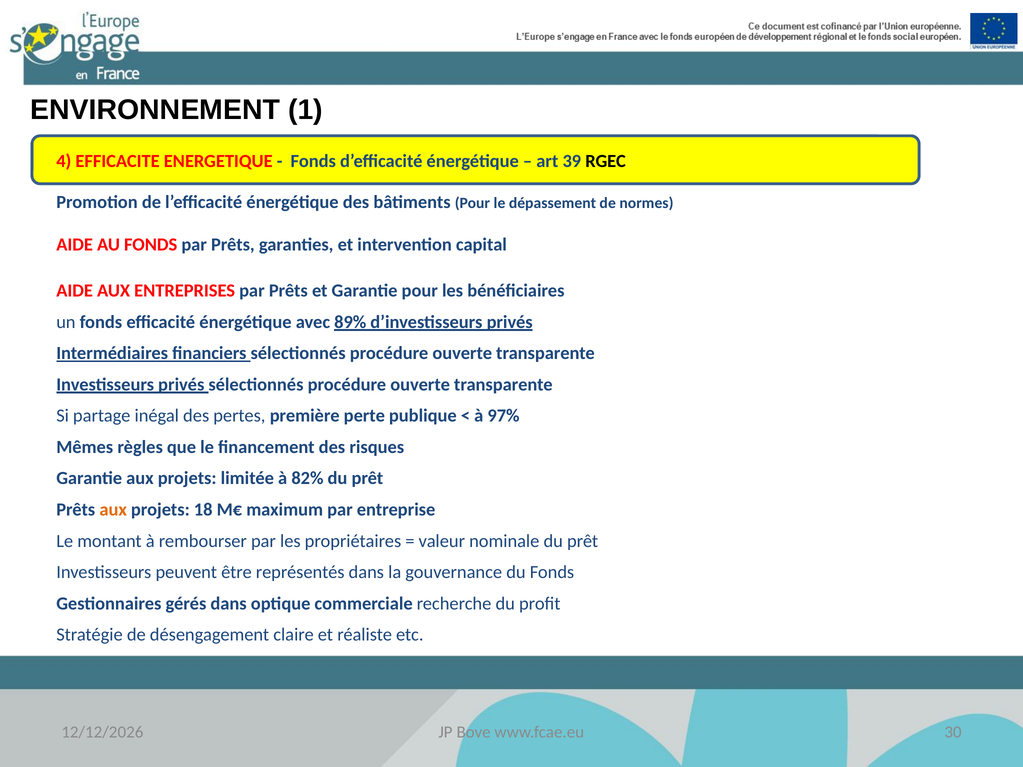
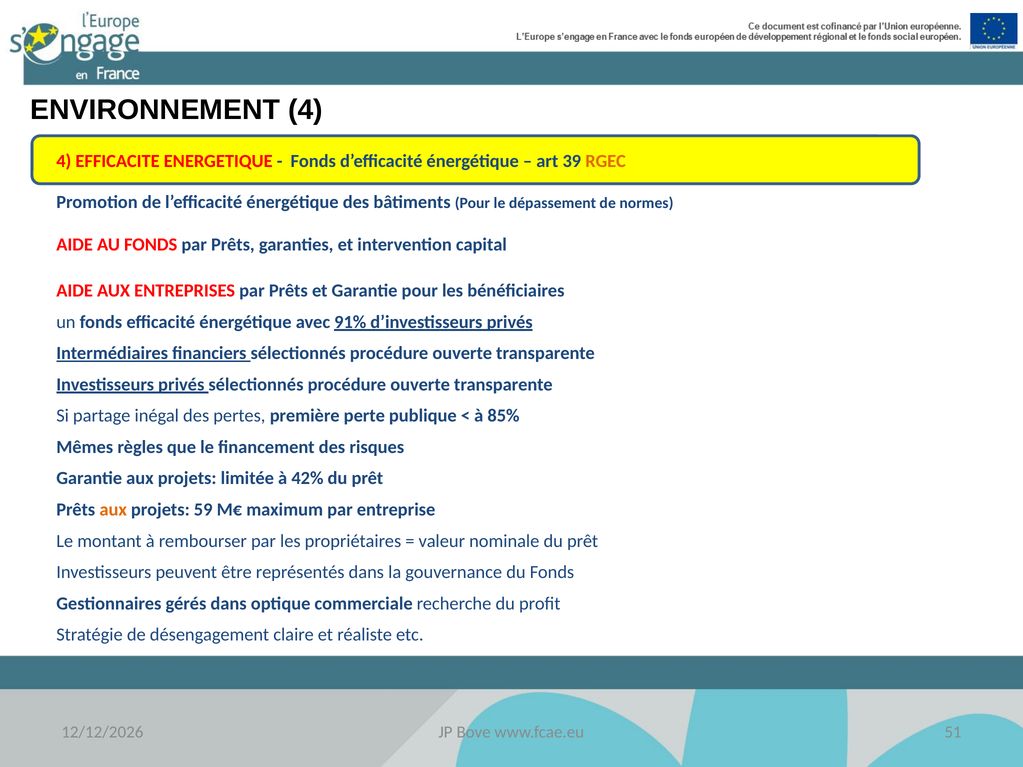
ENVIRONNEMENT 1: 1 -> 4
RGEC colour: black -> orange
89%: 89% -> 91%
97%: 97% -> 85%
82%: 82% -> 42%
18: 18 -> 59
30: 30 -> 51
